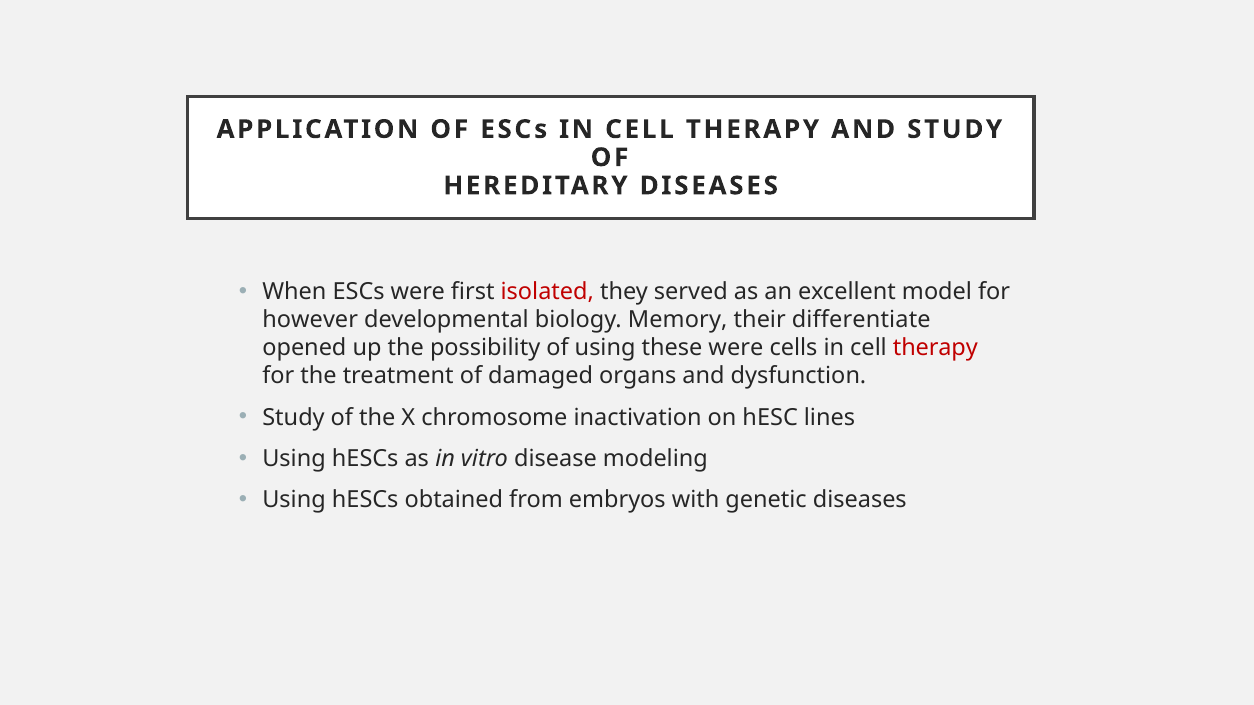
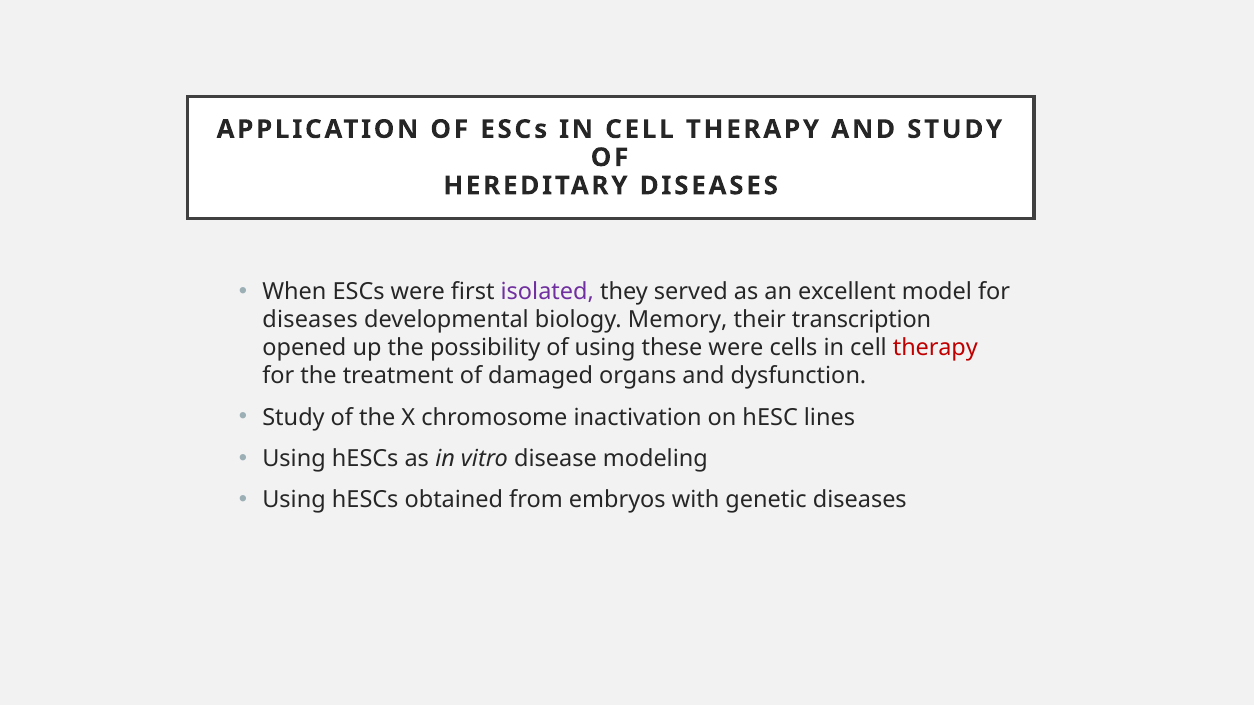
isolated colour: red -> purple
however at (310, 320): however -> diseases
differentiate: differentiate -> transcription
